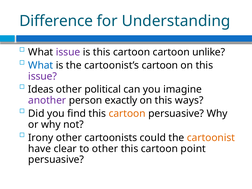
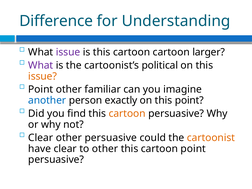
unlike: unlike -> larger
What at (41, 65) colour: blue -> purple
cartoonist’s cartoon: cartoon -> political
issue at (43, 76) colour: purple -> orange
Ideas at (41, 89): Ideas -> Point
political: political -> familiar
another colour: purple -> blue
this ways: ways -> point
Irony at (41, 138): Irony -> Clear
other cartoonists: cartoonists -> persuasive
